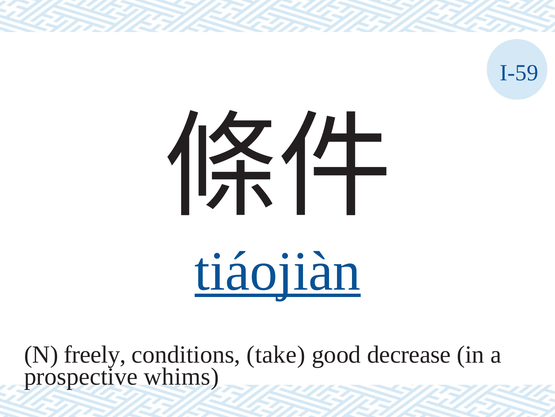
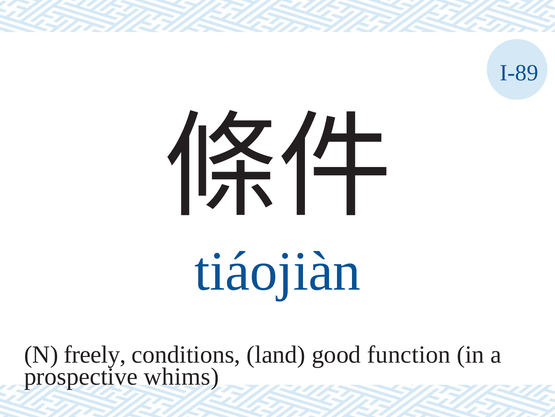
I-59: I-59 -> I-89
tiáojiàn underline: present -> none
take: take -> land
decrease: decrease -> function
